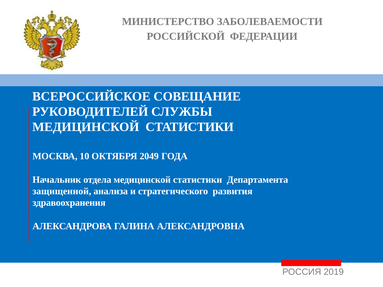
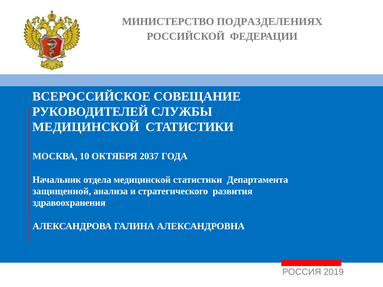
ЗАБОЛЕВАЕМОСТИ: ЗАБОЛЕВАЕМОСТИ -> ПОДРАЗДЕЛЕНИЯХ
2049: 2049 -> 2037
